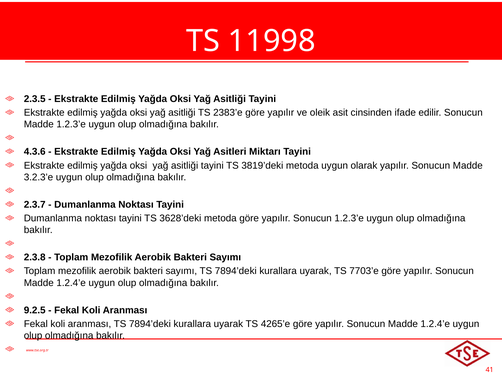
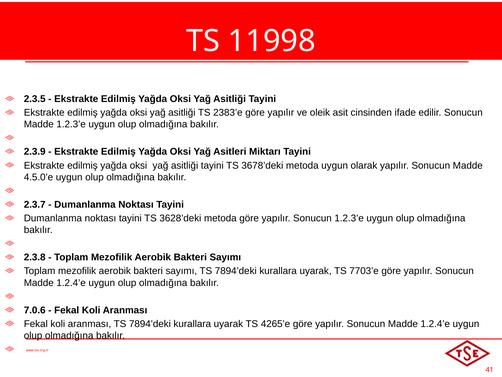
4.3.6: 4.3.6 -> 2.3.9
3819’deki: 3819’deki -> 3678’deki
3.2.3’e: 3.2.3’e -> 4.5.0’e
9.2.5: 9.2.5 -> 7.0.6
